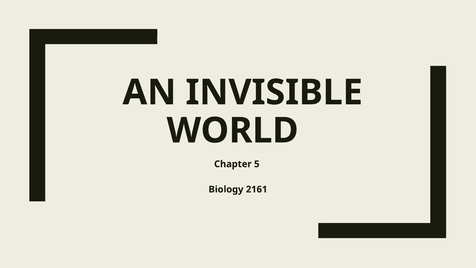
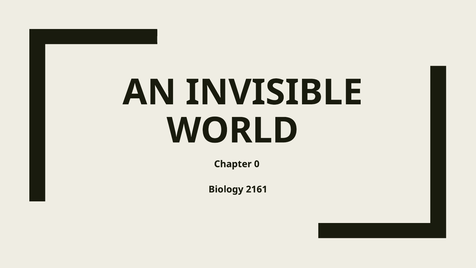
5: 5 -> 0
